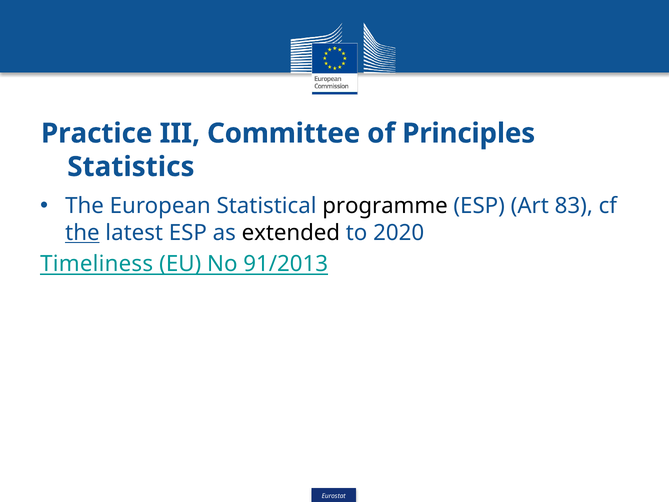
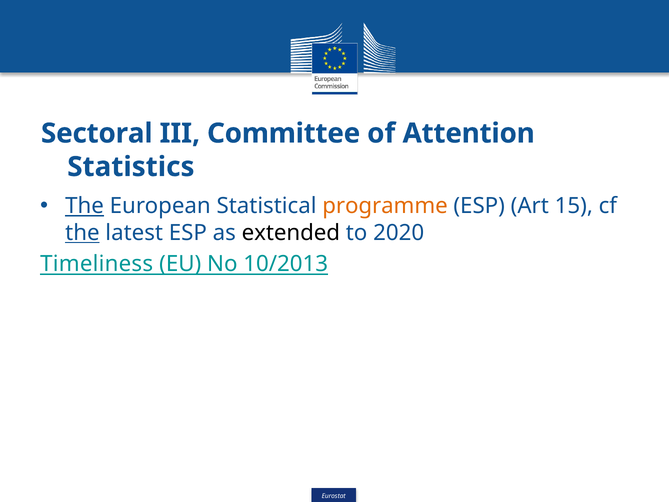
Practice: Practice -> Sectoral
Principles: Principles -> Attention
The at (85, 206) underline: none -> present
programme colour: black -> orange
83: 83 -> 15
91/2013: 91/2013 -> 10/2013
